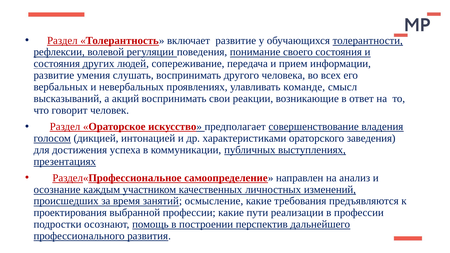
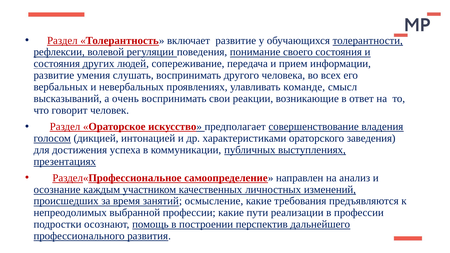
акций: акций -> очень
проектирования: проектирования -> непреодолимых
